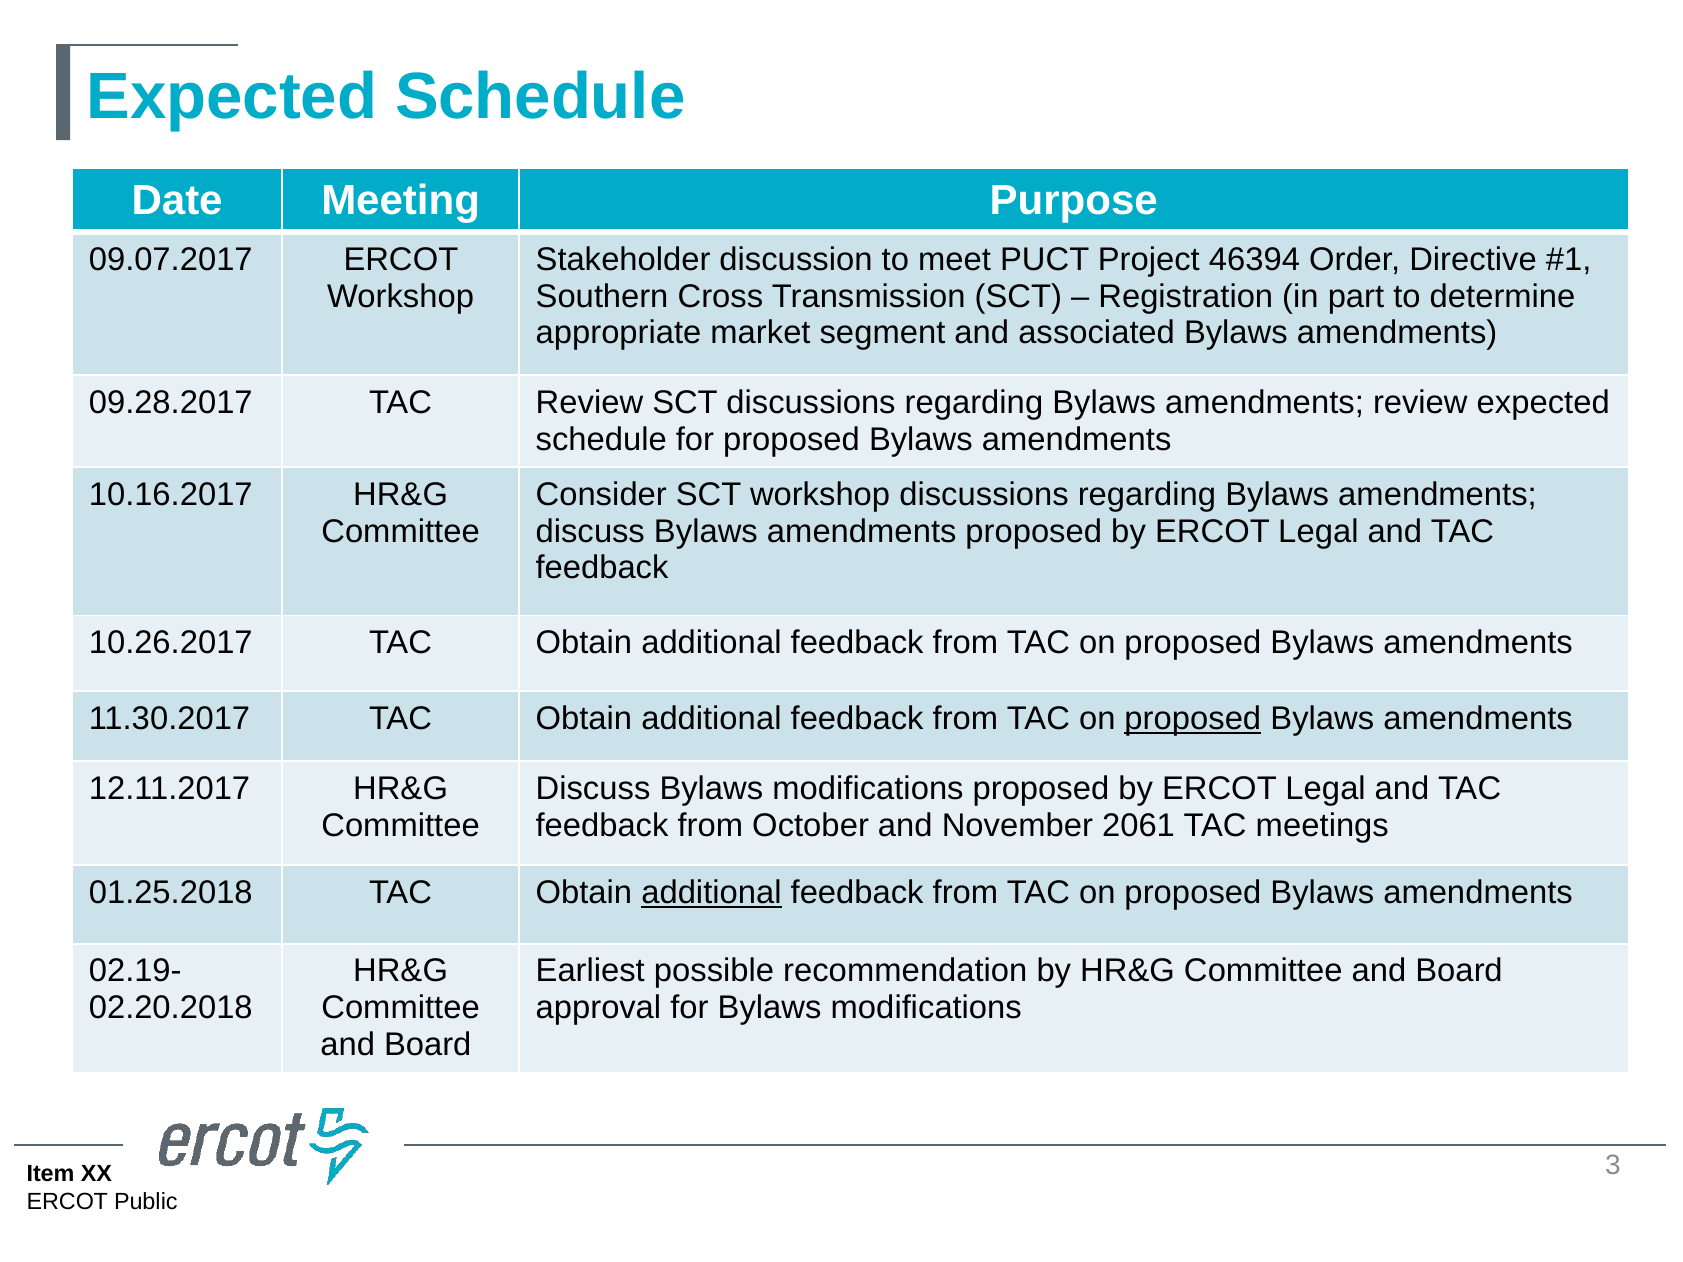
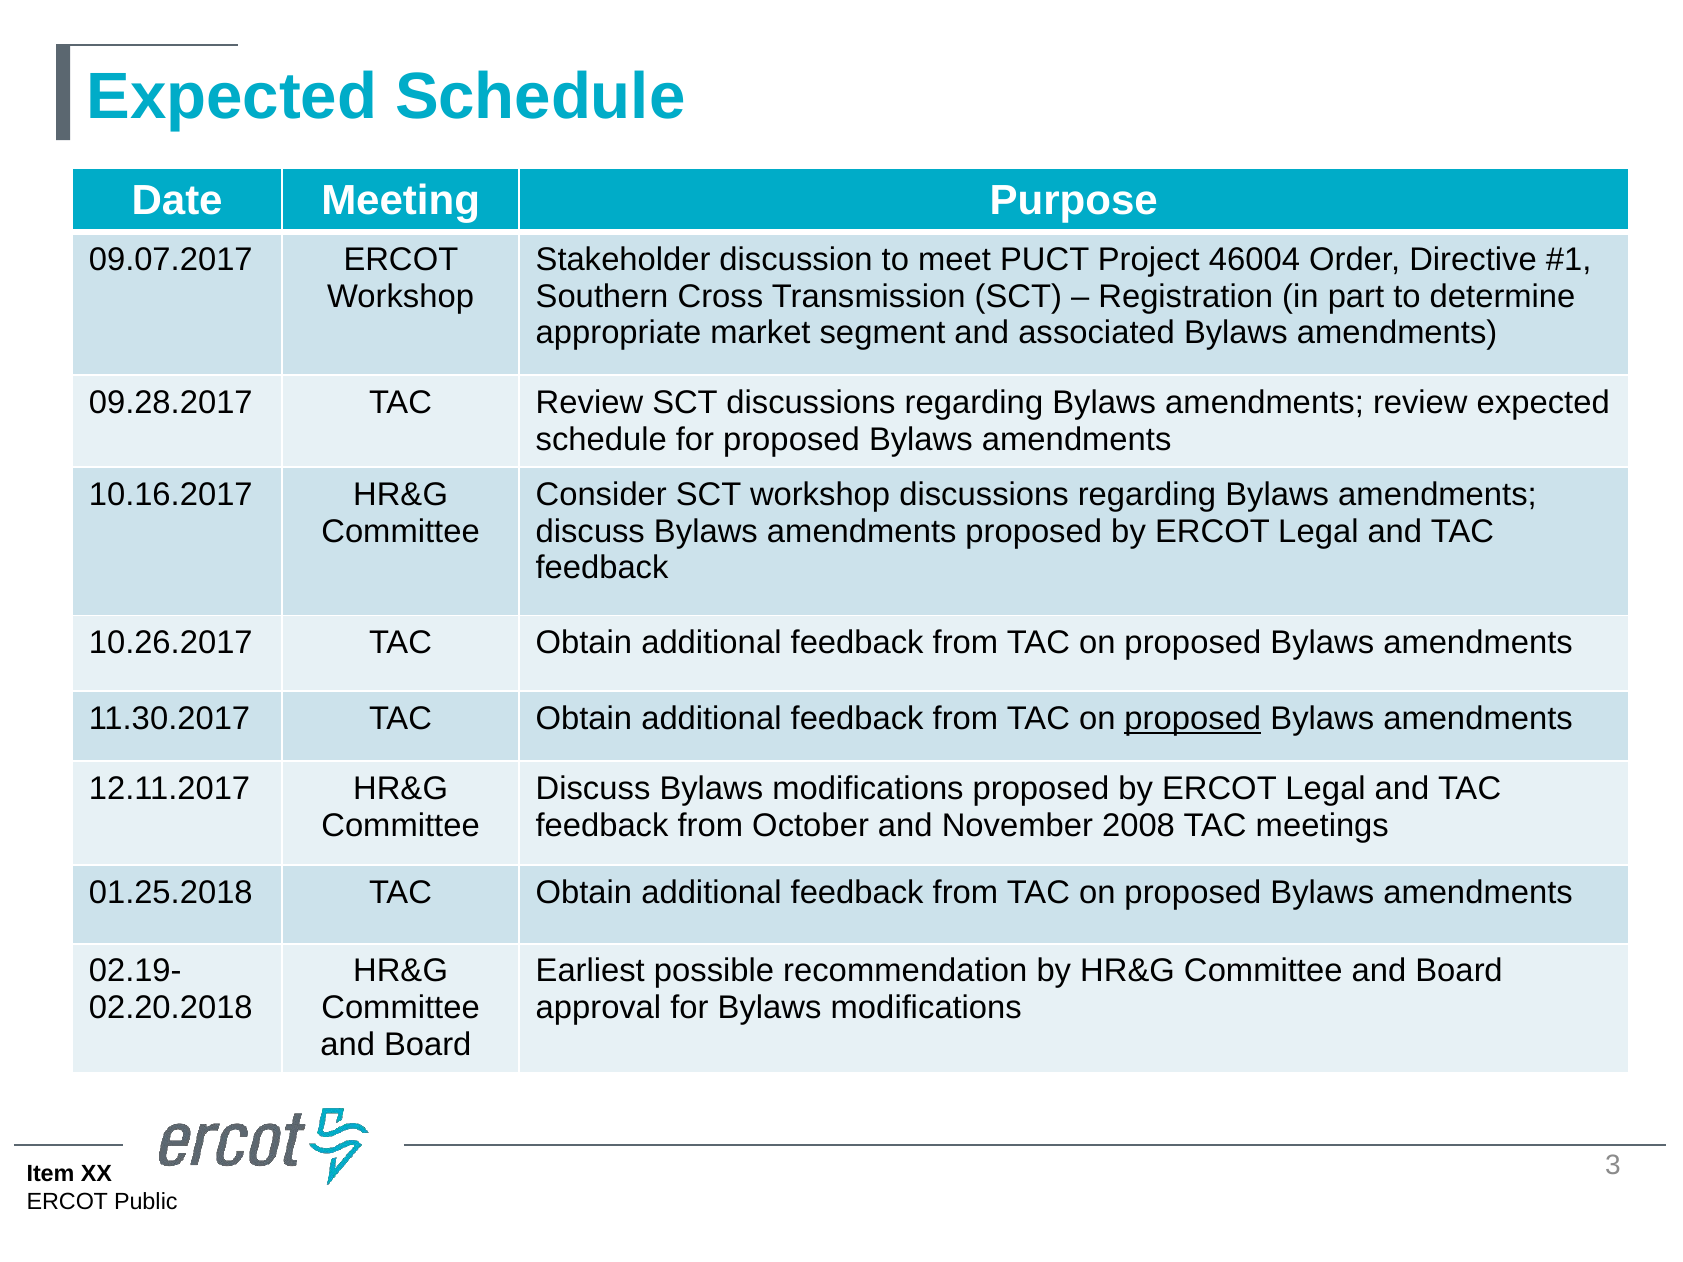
46394: 46394 -> 46004
2061: 2061 -> 2008
additional at (711, 893) underline: present -> none
